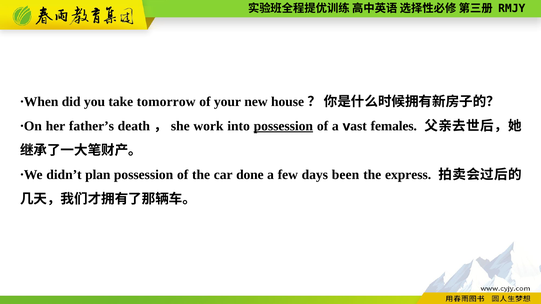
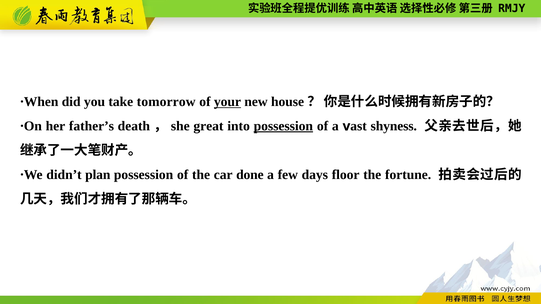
your underline: none -> present
work: work -> great
females: females -> shyness
been: been -> floor
express: express -> fortune
